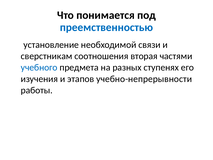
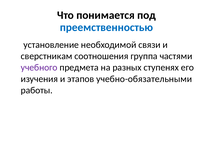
вторая: вторая -> группа
учебного colour: blue -> purple
учебно-непрерывности: учебно-непрерывности -> учебно-обязательными
